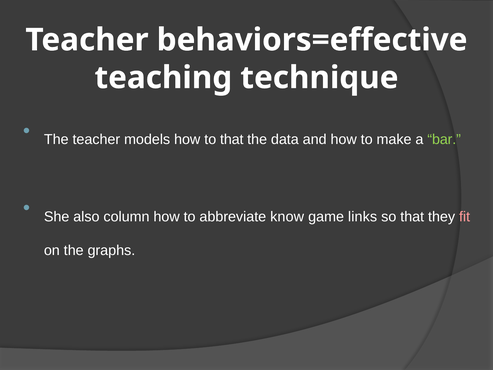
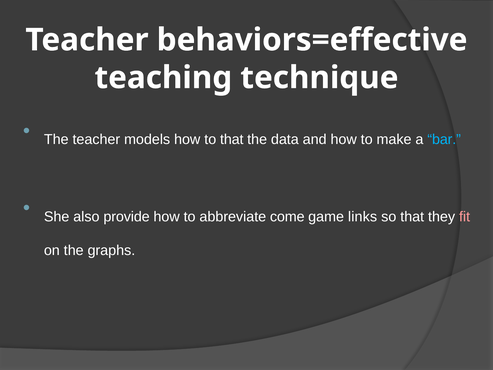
bar colour: light green -> light blue
column: column -> provide
know: know -> come
